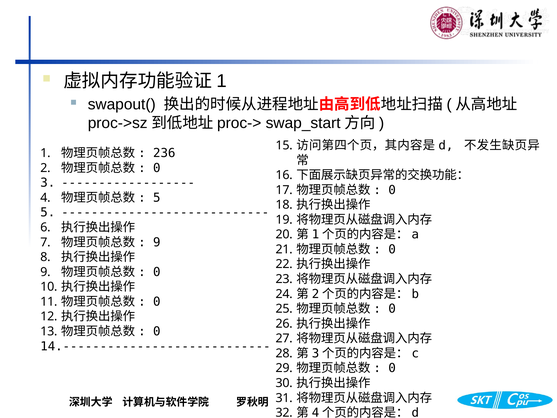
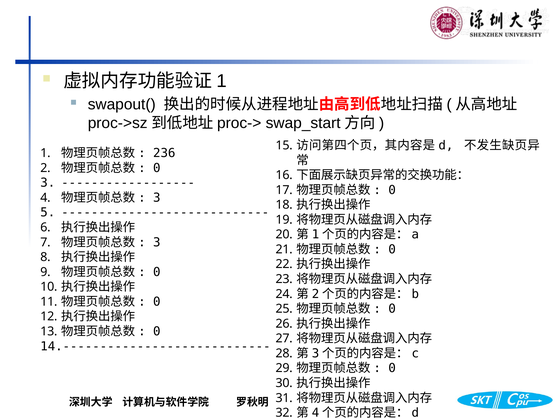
5 at (157, 198): 5 -> 3
9 at (157, 242): 9 -> 3
